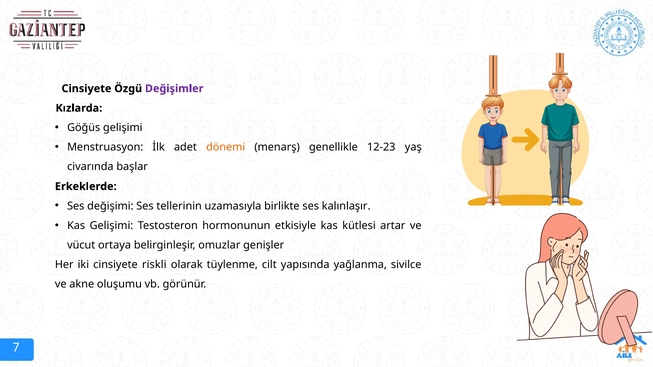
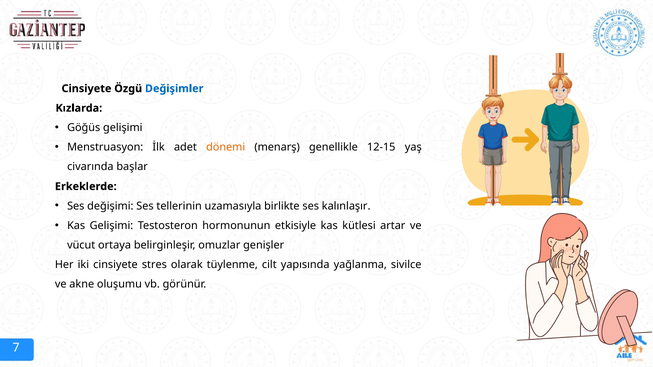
Değişimler colour: purple -> blue
12-23: 12-23 -> 12-15
riskli: riskli -> stres
